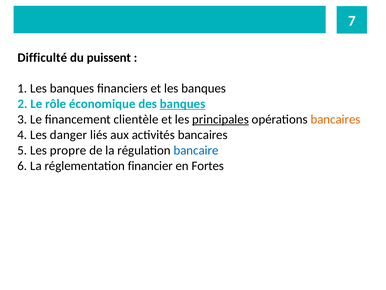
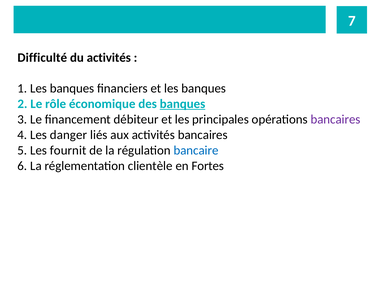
du puissent: puissent -> activités
clientèle: clientèle -> débiteur
principales underline: present -> none
bancaires at (336, 119) colour: orange -> purple
propre: propre -> fournit
financier: financier -> clientèle
